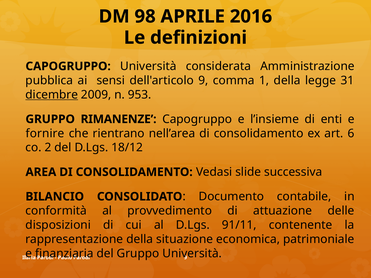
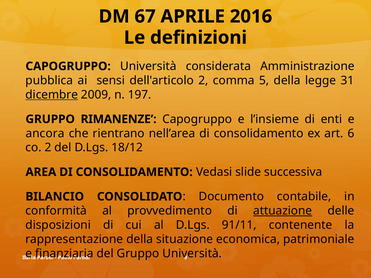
98: 98 -> 67
dell'articolo 9: 9 -> 2
1: 1 -> 5
953: 953 -> 197
fornire: fornire -> ancora
attuazione underline: none -> present
